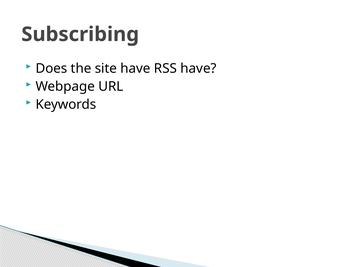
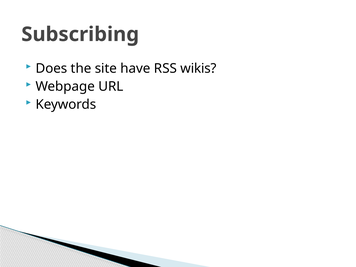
RSS have: have -> wikis
